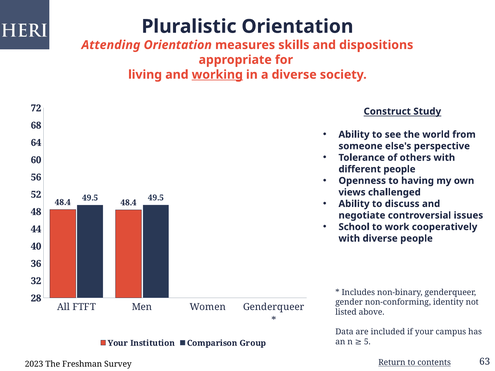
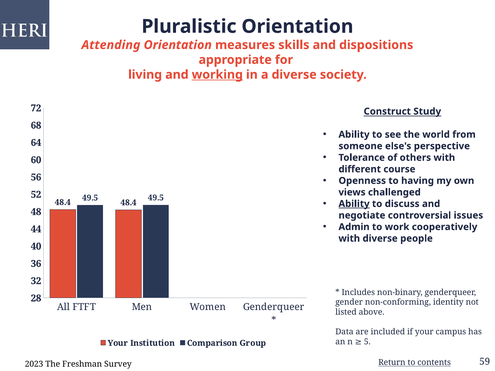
different people: people -> course
Ability at (354, 204) underline: none -> present
School: School -> Admin
63: 63 -> 59
